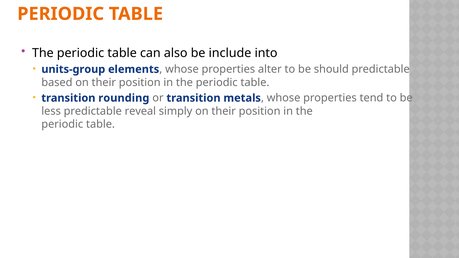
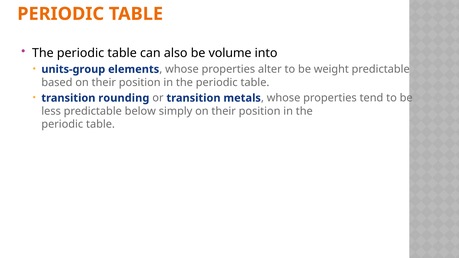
include: include -> volume
should: should -> weight
reveal: reveal -> below
